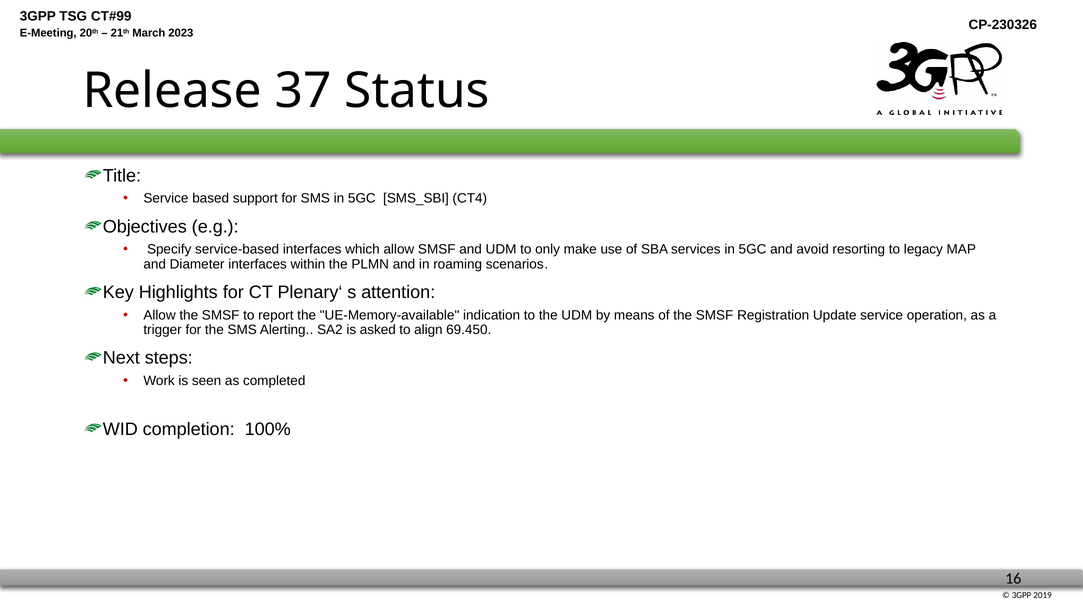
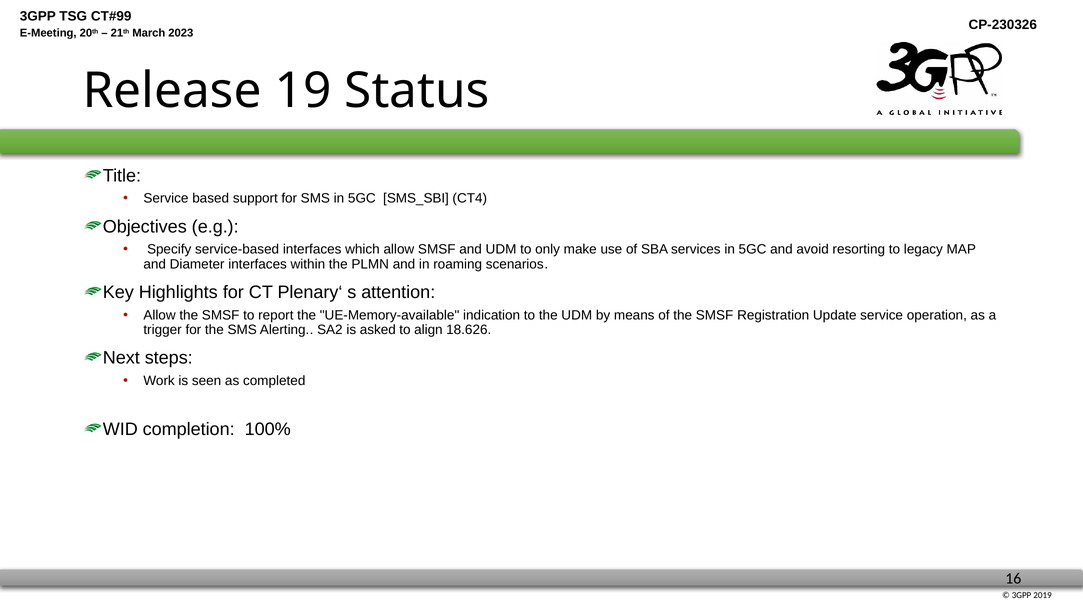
37: 37 -> 19
69.450: 69.450 -> 18.626
